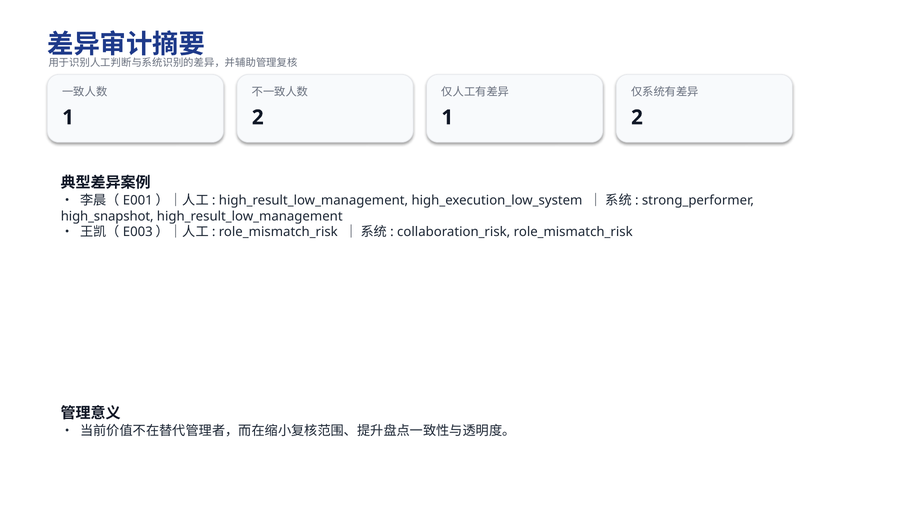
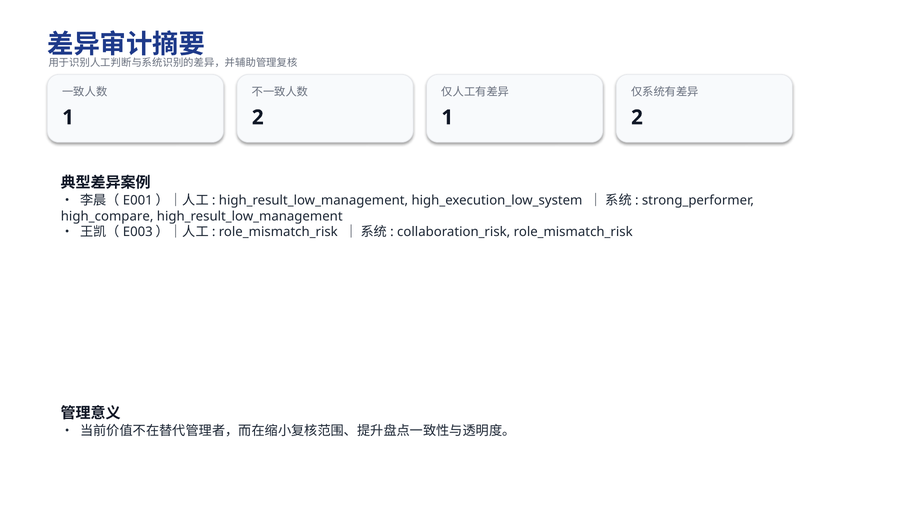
high_snapshot: high_snapshot -> high_compare
